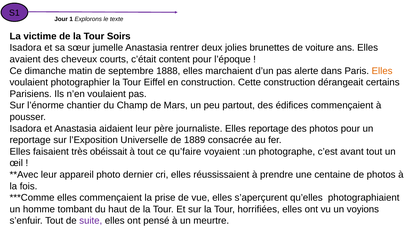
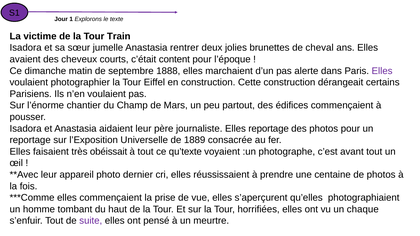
Soirs: Soirs -> Train
voiture: voiture -> cheval
Elles at (382, 71) colour: orange -> purple
qu’faire: qu’faire -> qu’texte
voyions: voyions -> chaque
